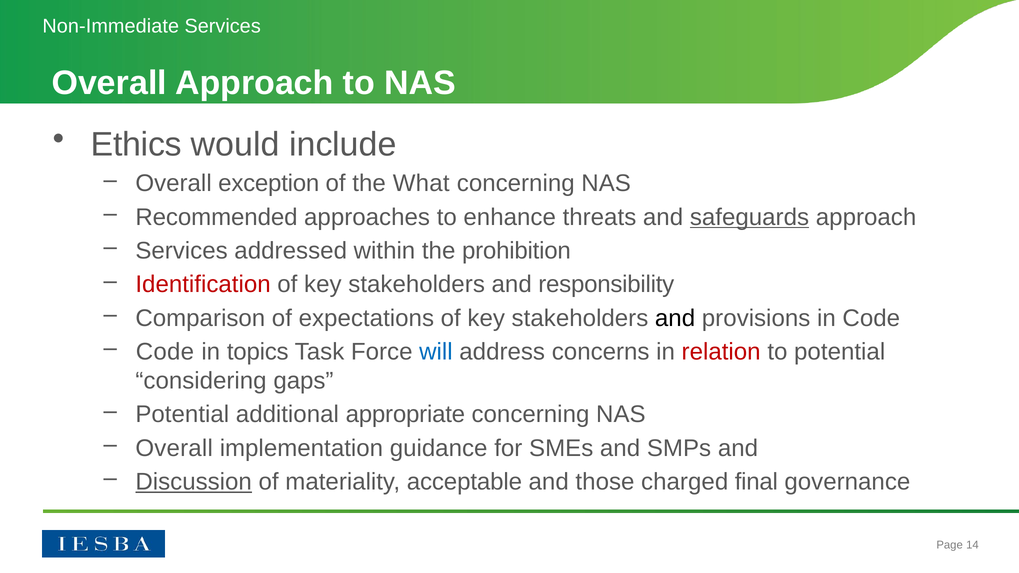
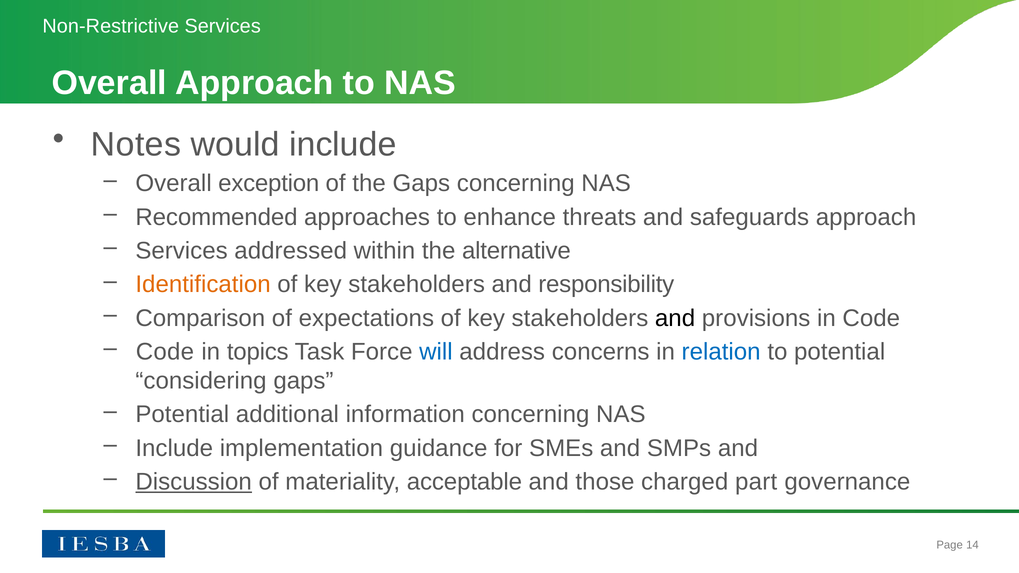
Non-Immediate: Non-Immediate -> Non-Restrictive
Ethics: Ethics -> Notes
the What: What -> Gaps
safeguards underline: present -> none
prohibition: prohibition -> alternative
Identification colour: red -> orange
relation colour: red -> blue
appropriate: appropriate -> information
Overall at (174, 448): Overall -> Include
final: final -> part
